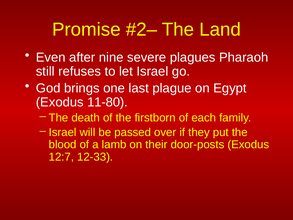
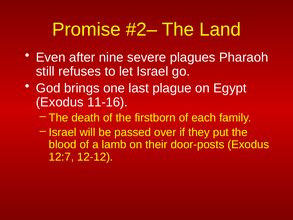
11-80: 11-80 -> 11-16
12-33: 12-33 -> 12-12
